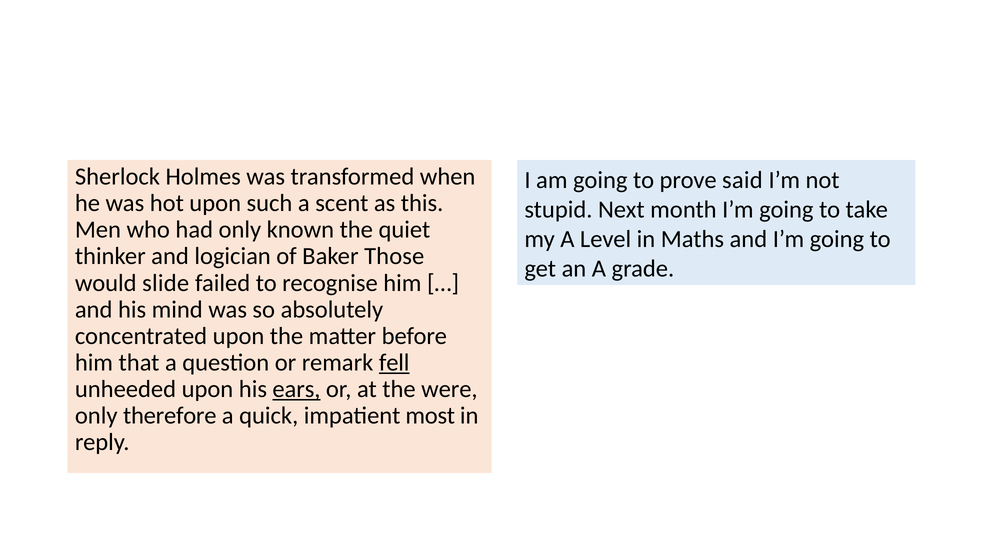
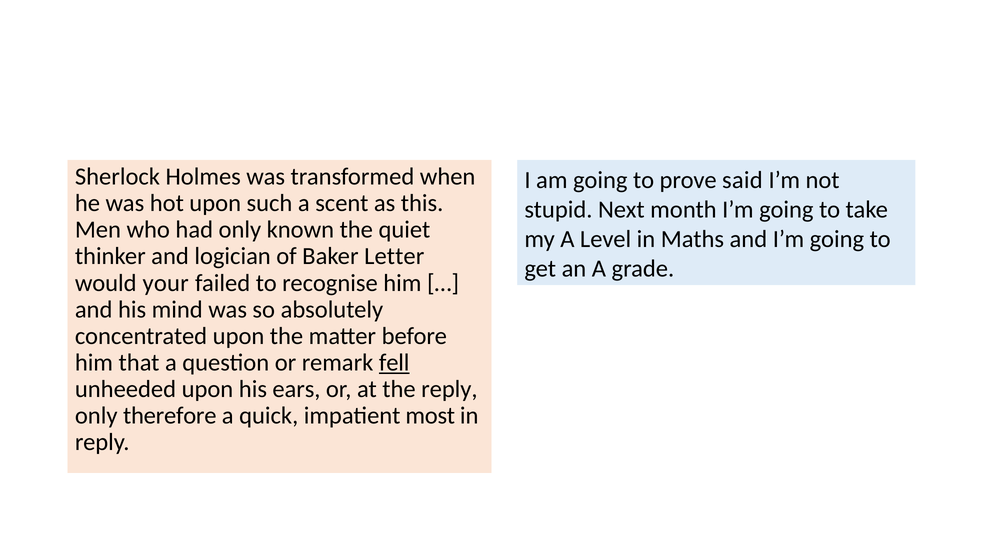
Those: Those -> Letter
slide: slide -> your
ears underline: present -> none
the were: were -> reply
